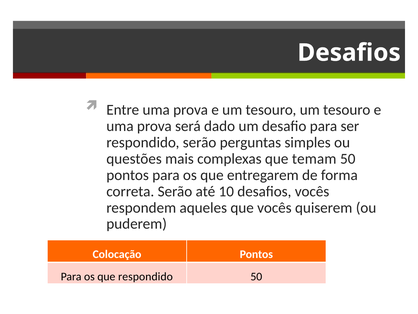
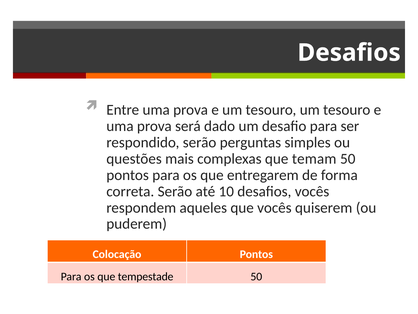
que respondido: respondido -> tempestade
